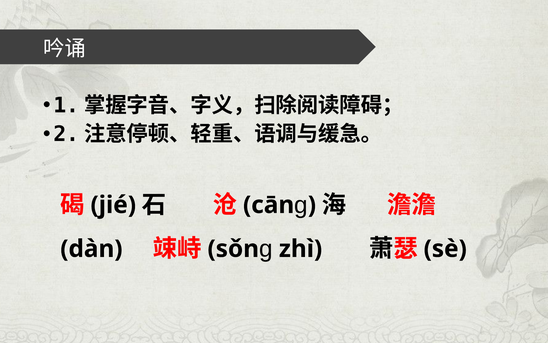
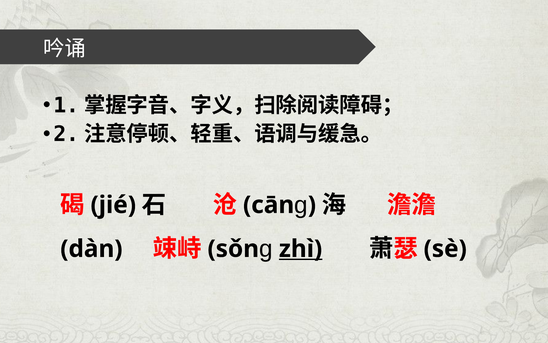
zhì underline: none -> present
